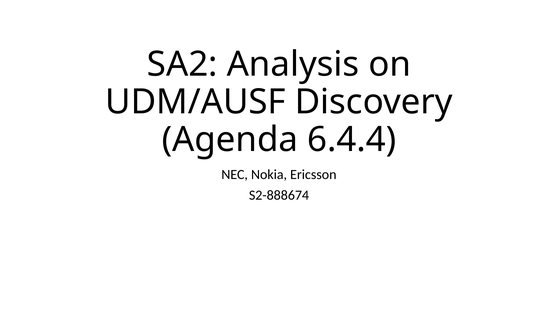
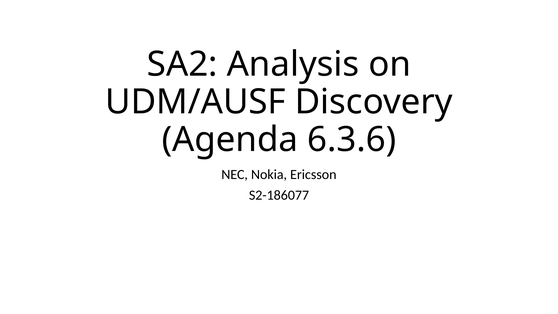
6.4.4: 6.4.4 -> 6.3.6
S2-888674: S2-888674 -> S2-186077
